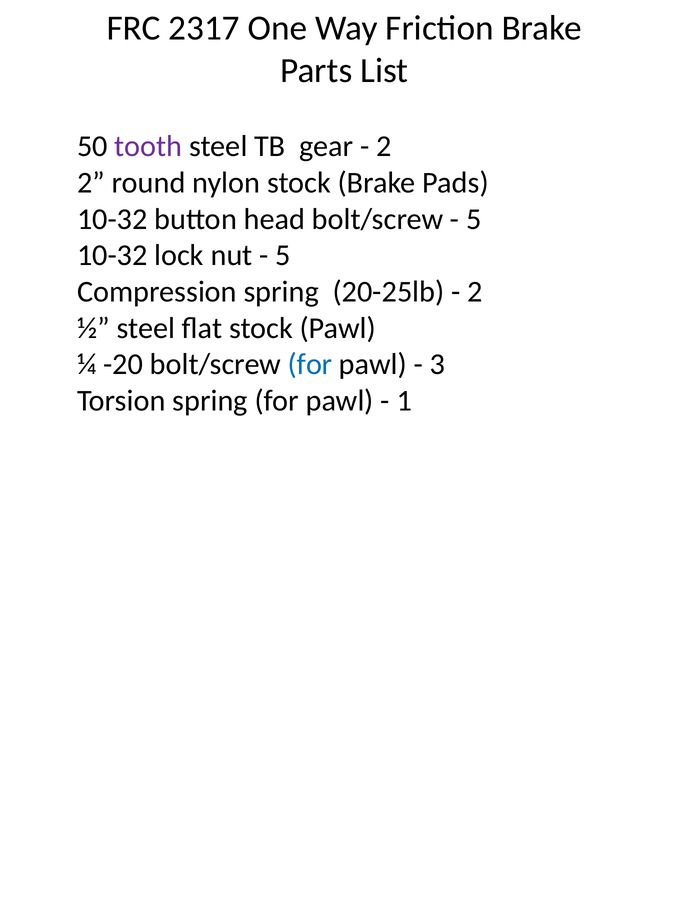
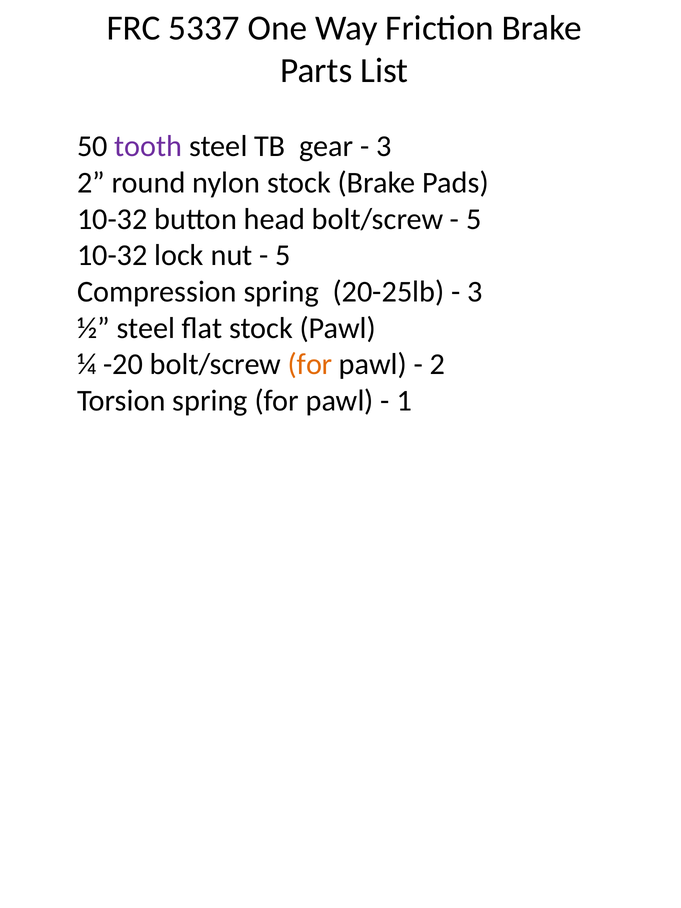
2317: 2317 -> 5337
2 at (384, 146): 2 -> 3
2 at (475, 292): 2 -> 3
for at (310, 364) colour: blue -> orange
3 at (437, 364): 3 -> 2
